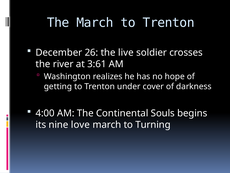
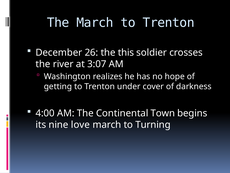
live: live -> this
3:61: 3:61 -> 3:07
Souls: Souls -> Town
